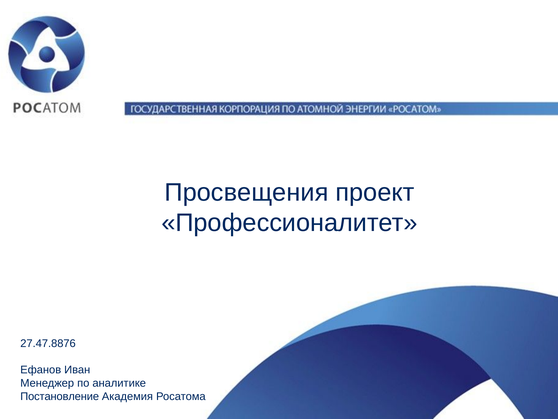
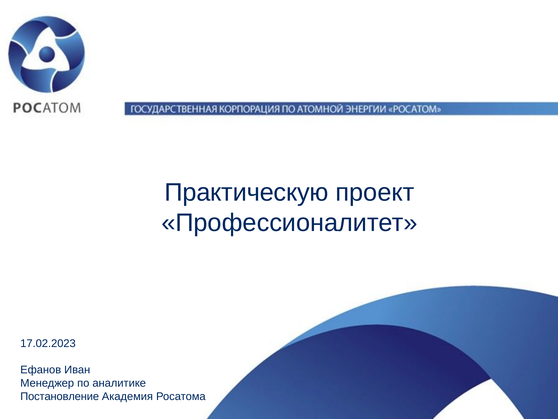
Просвещения: Просвещения -> Практическую
27.47.8876: 27.47.8876 -> 17.02.2023
